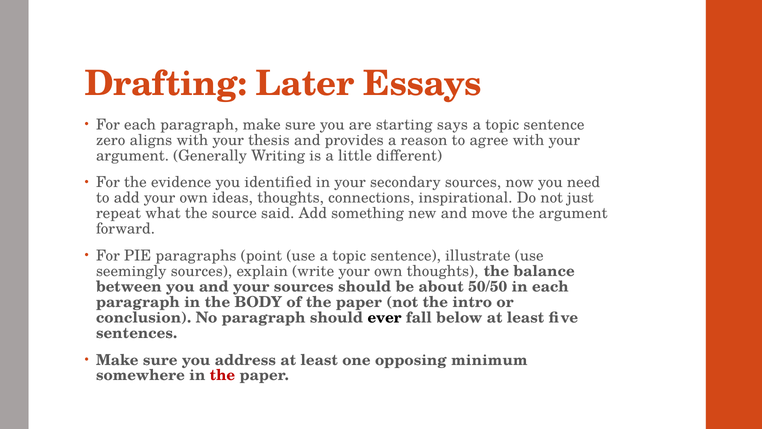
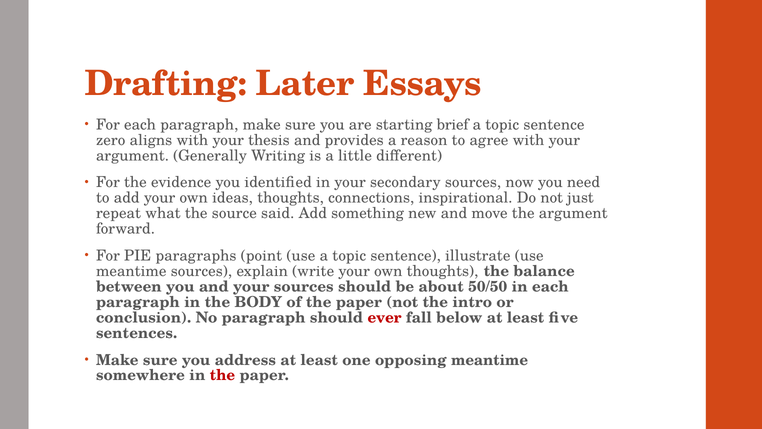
says: says -> brief
seemingly at (131, 271): seemingly -> meantime
ever colour: black -> red
opposing minimum: minimum -> meantime
